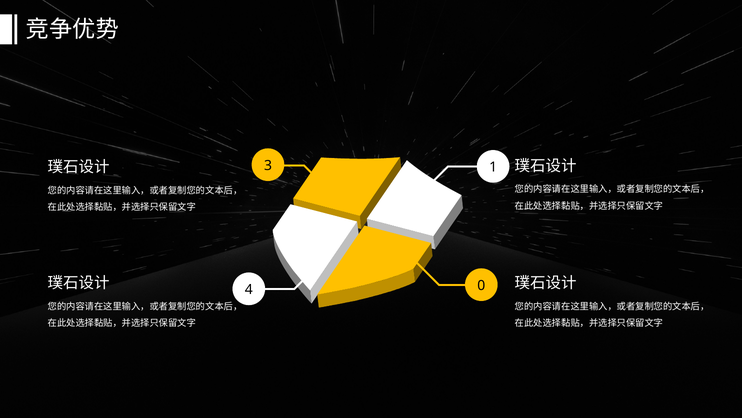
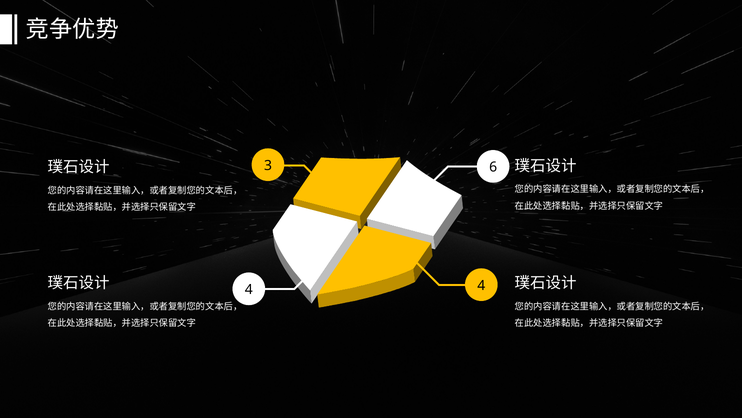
1: 1 -> 6
4 0: 0 -> 4
